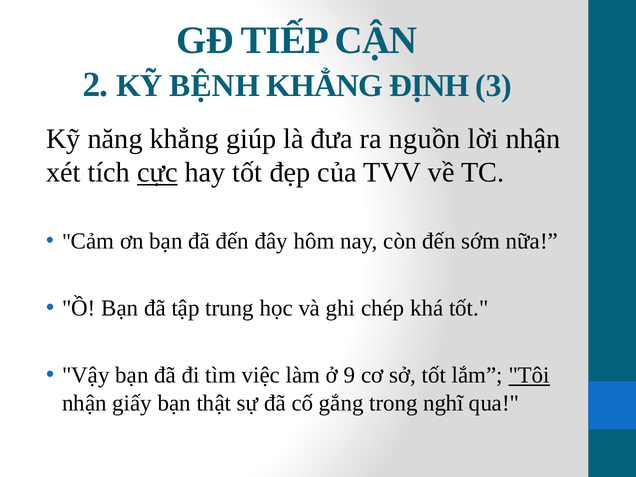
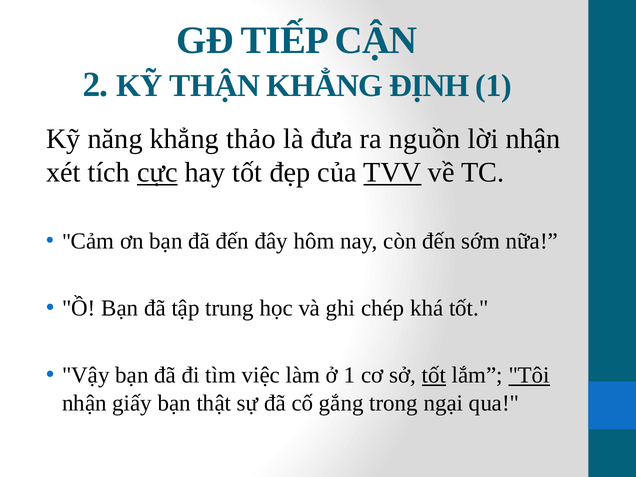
BỆNH: BỆNH -> THẬN
ĐỊNH 3: 3 -> 1
giúp: giúp -> thảo
TVV underline: none -> present
ở 9: 9 -> 1
tốt at (434, 375) underline: none -> present
nghĩ: nghĩ -> ngại
